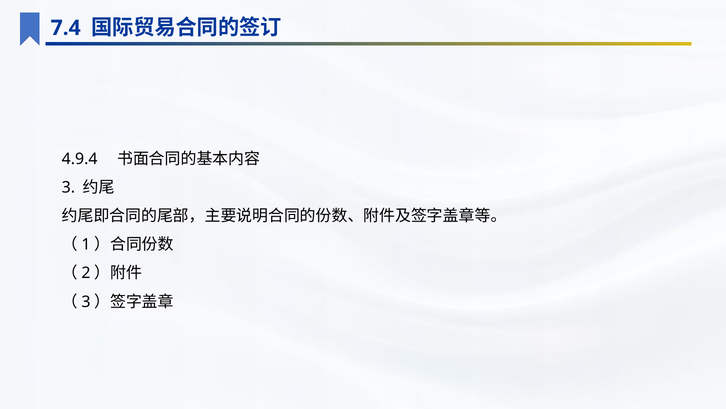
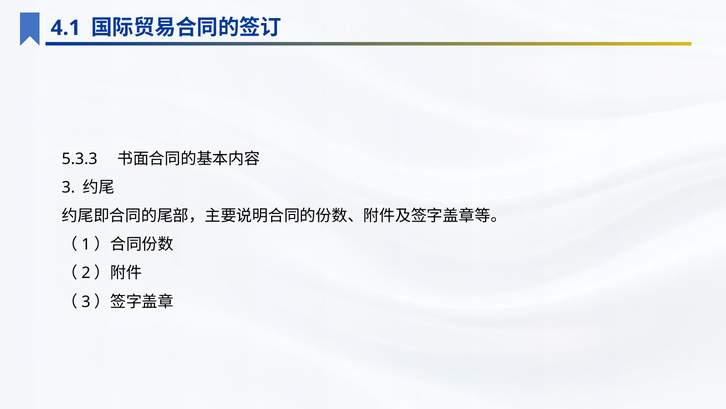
7.4: 7.4 -> 4.1
4.9.4: 4.9.4 -> 5.3.3
